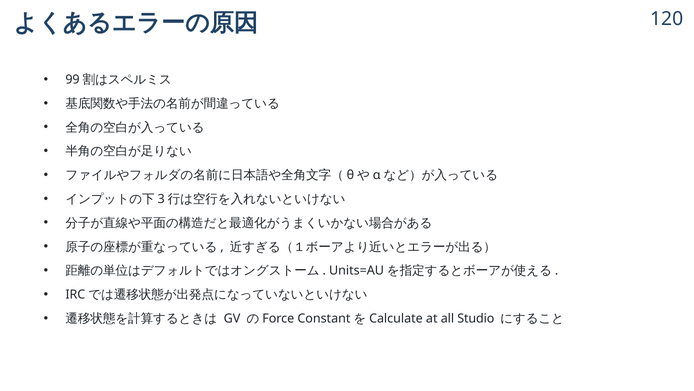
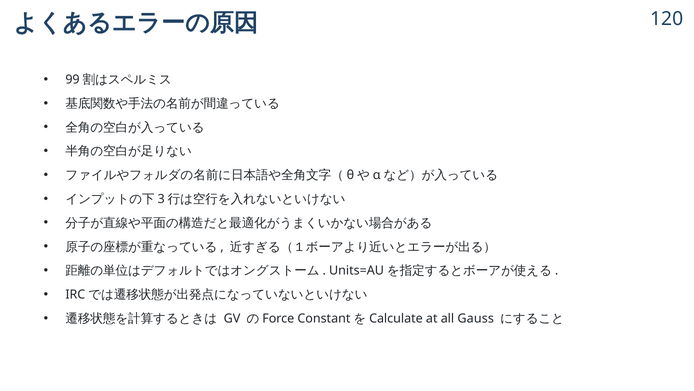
Studio: Studio -> Gauss
